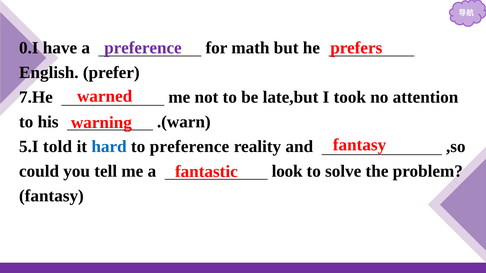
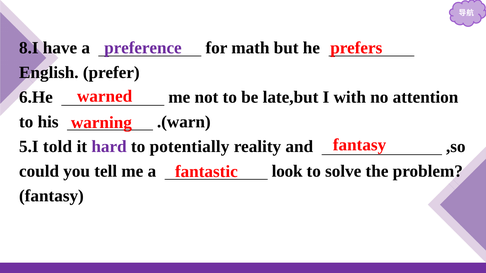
0.I: 0.I -> 8.I
7.He: 7.He -> 6.He
took: took -> with
hard colour: blue -> purple
to preference: preference -> potentially
